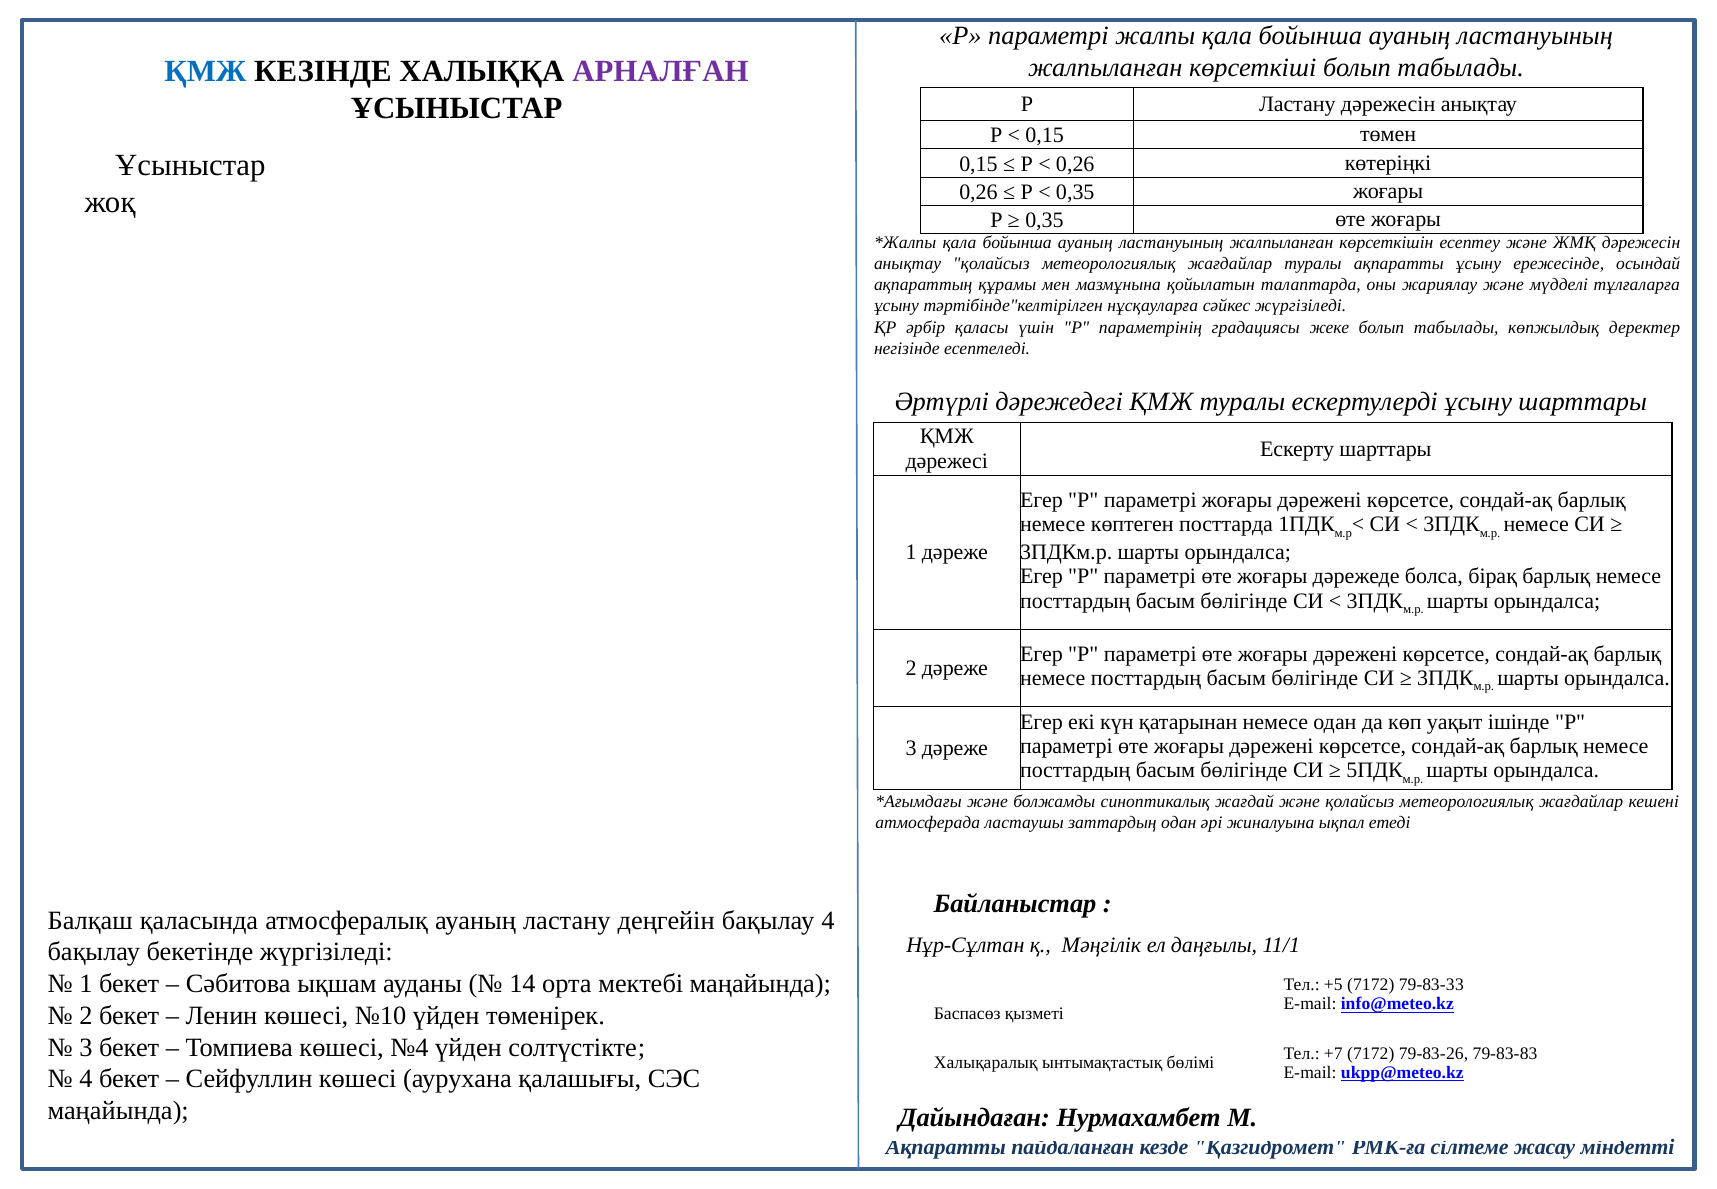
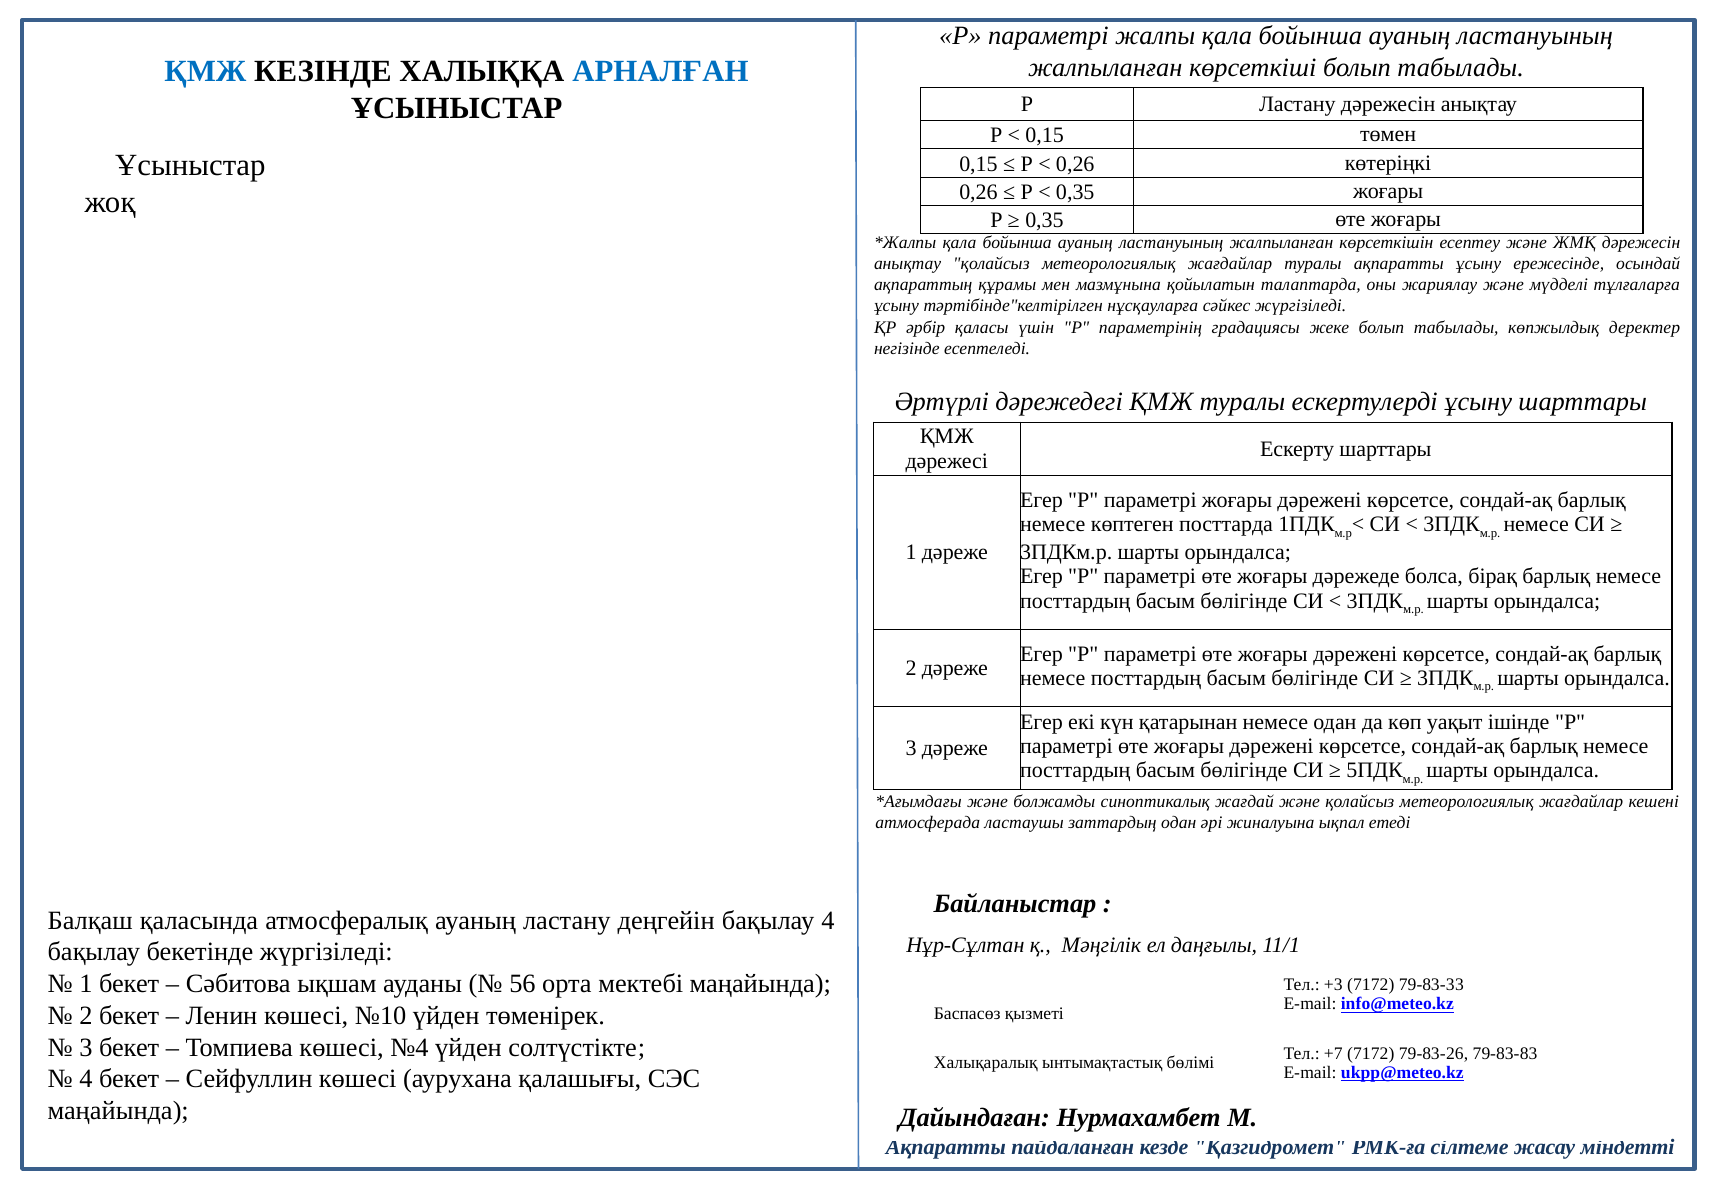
АРНАЛҒАН colour: purple -> blue
14: 14 -> 56
+5: +5 -> +3
